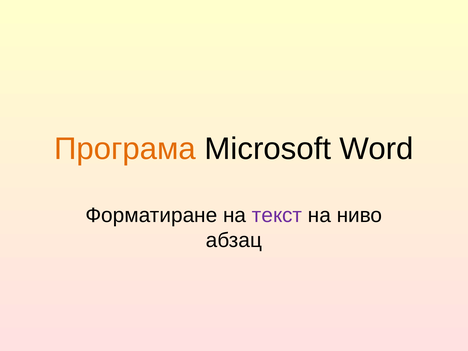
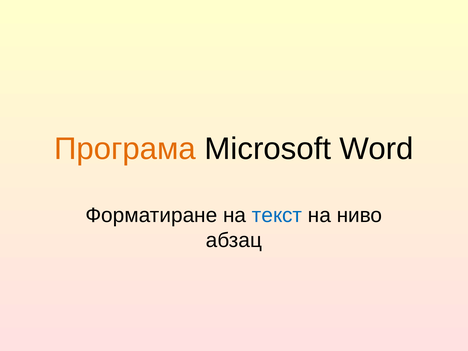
текст colour: purple -> blue
